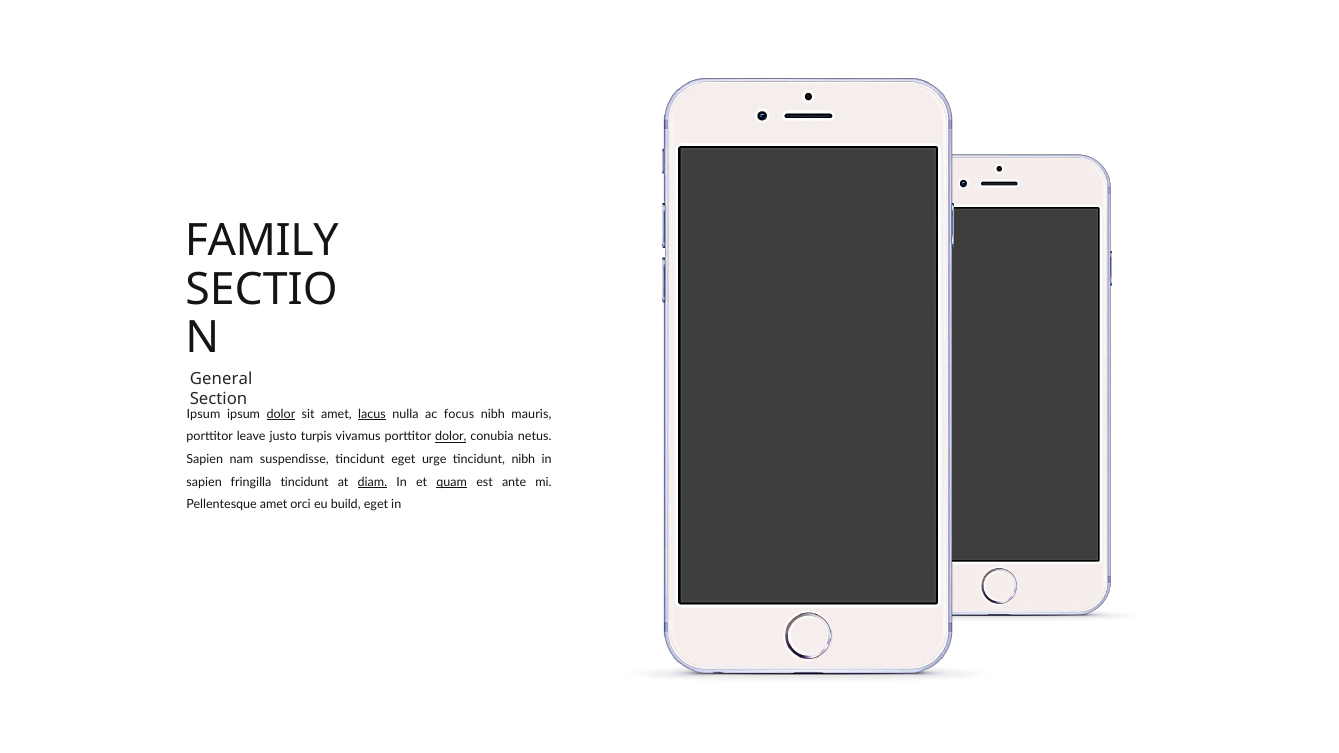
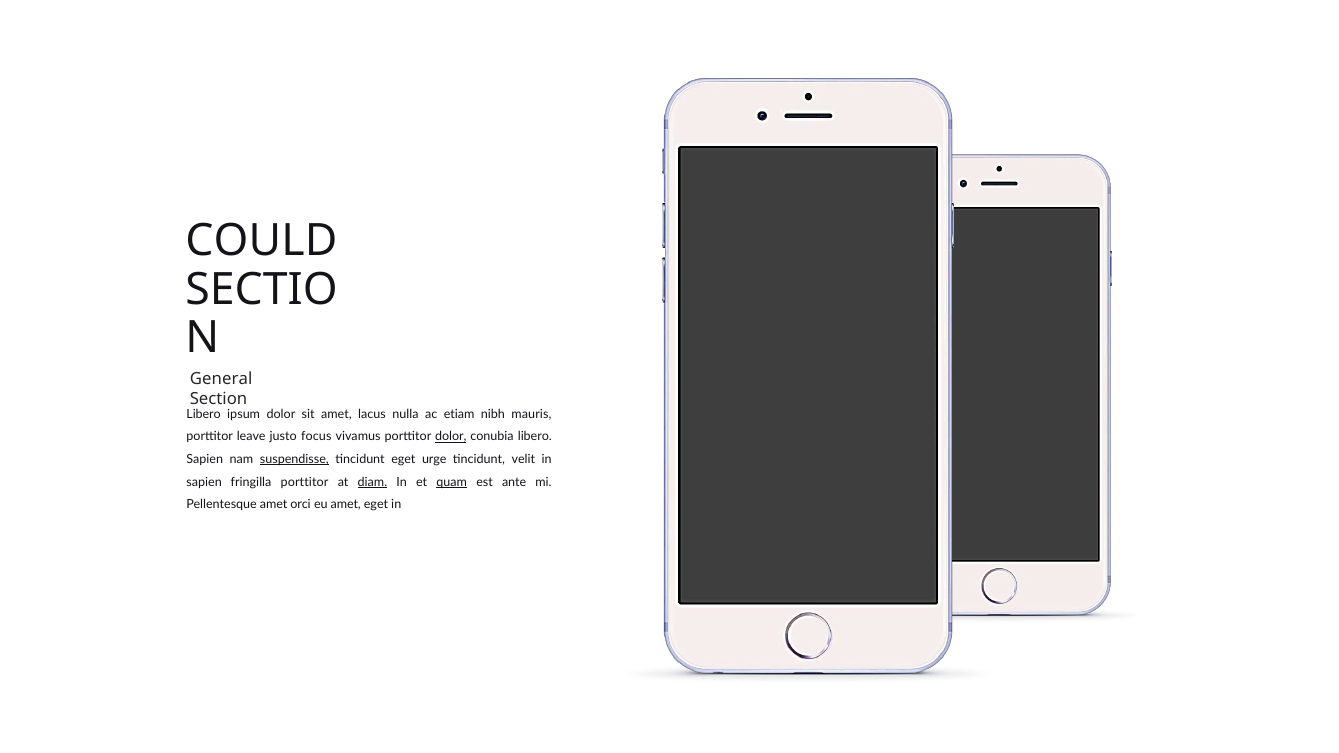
FAMILY: FAMILY -> COULD
Ipsum at (203, 414): Ipsum -> Libero
dolor at (281, 414) underline: present -> none
lacus underline: present -> none
focus: focus -> etiam
turpis: turpis -> focus
conubia netus: netus -> libero
suspendisse underline: none -> present
tincidunt nibh: nibh -> velit
fringilla tincidunt: tincidunt -> porttitor
eu build: build -> amet
